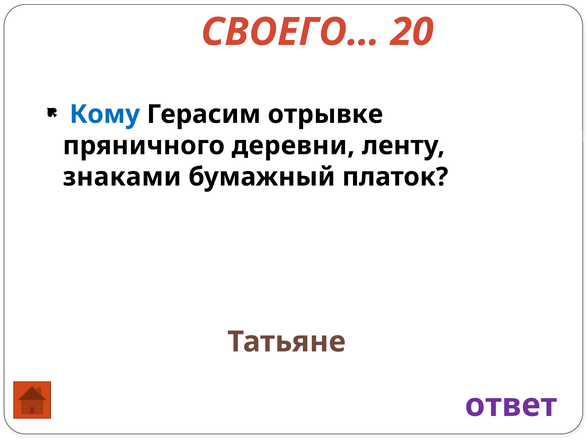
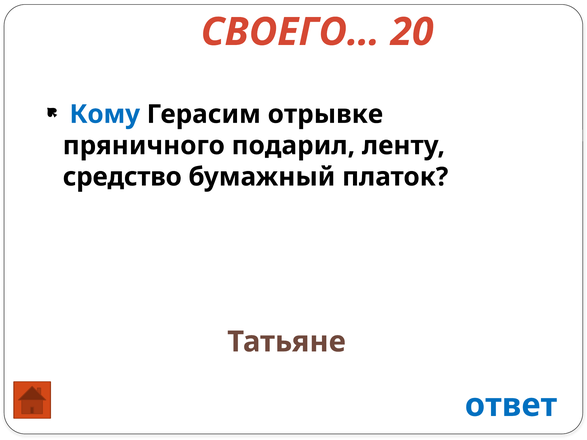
деревни: деревни -> подарил
знаками: знаками -> средство
ответ colour: purple -> blue
